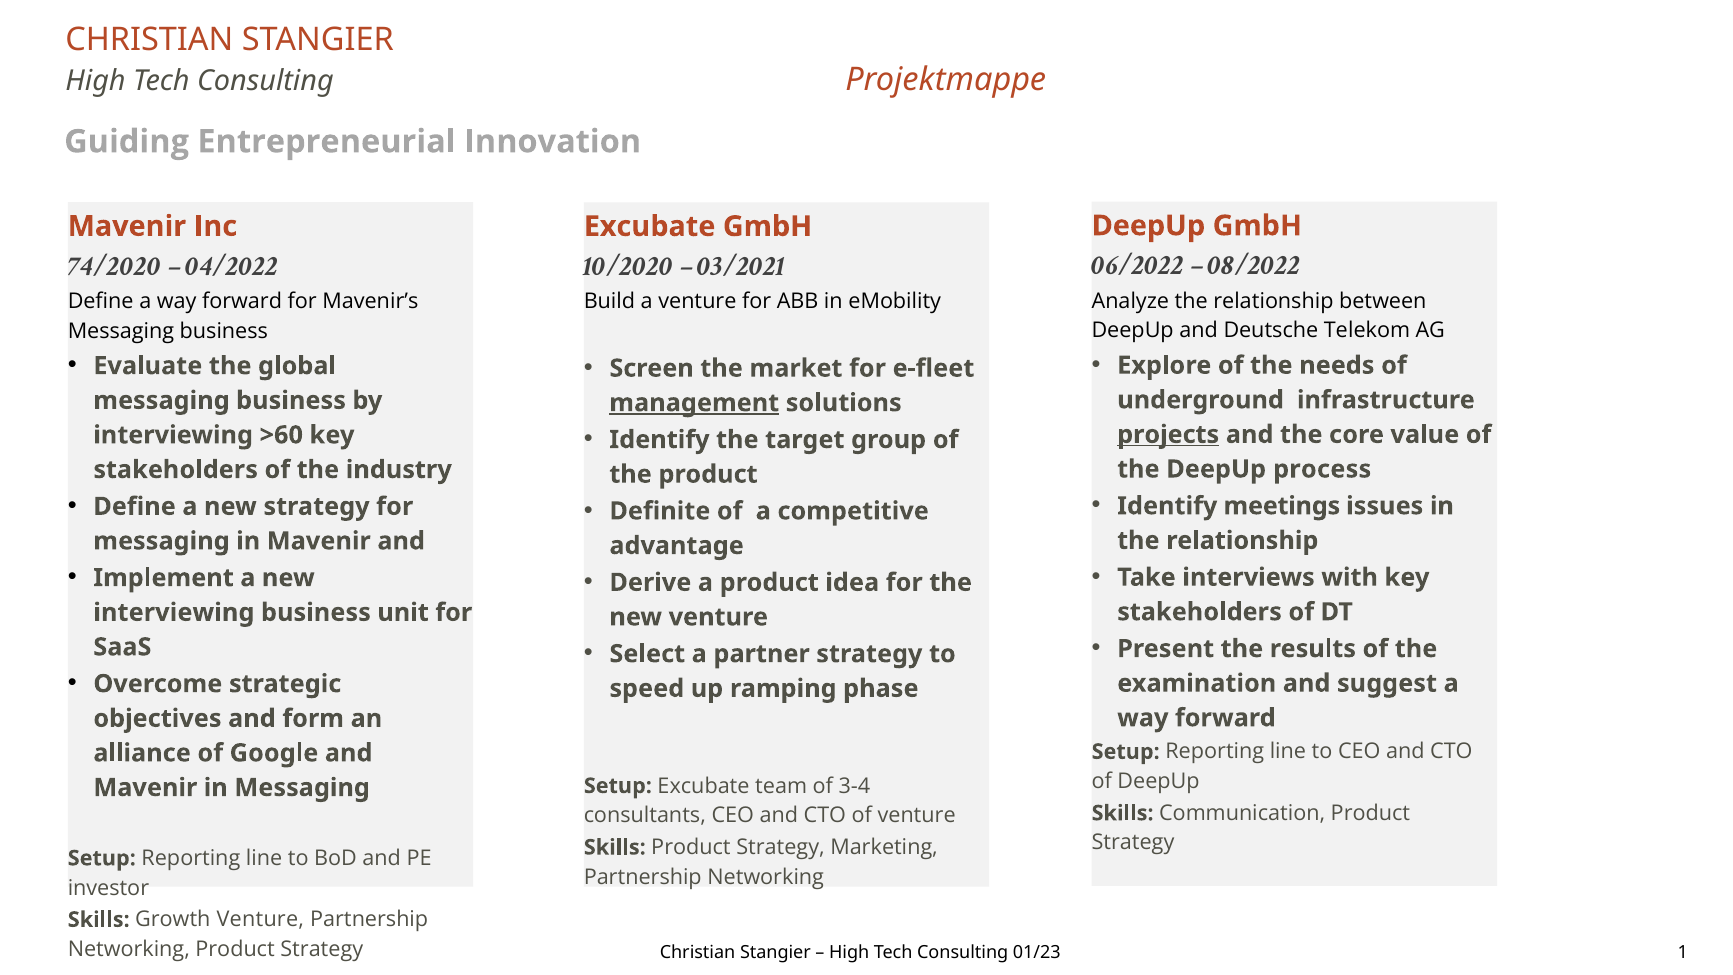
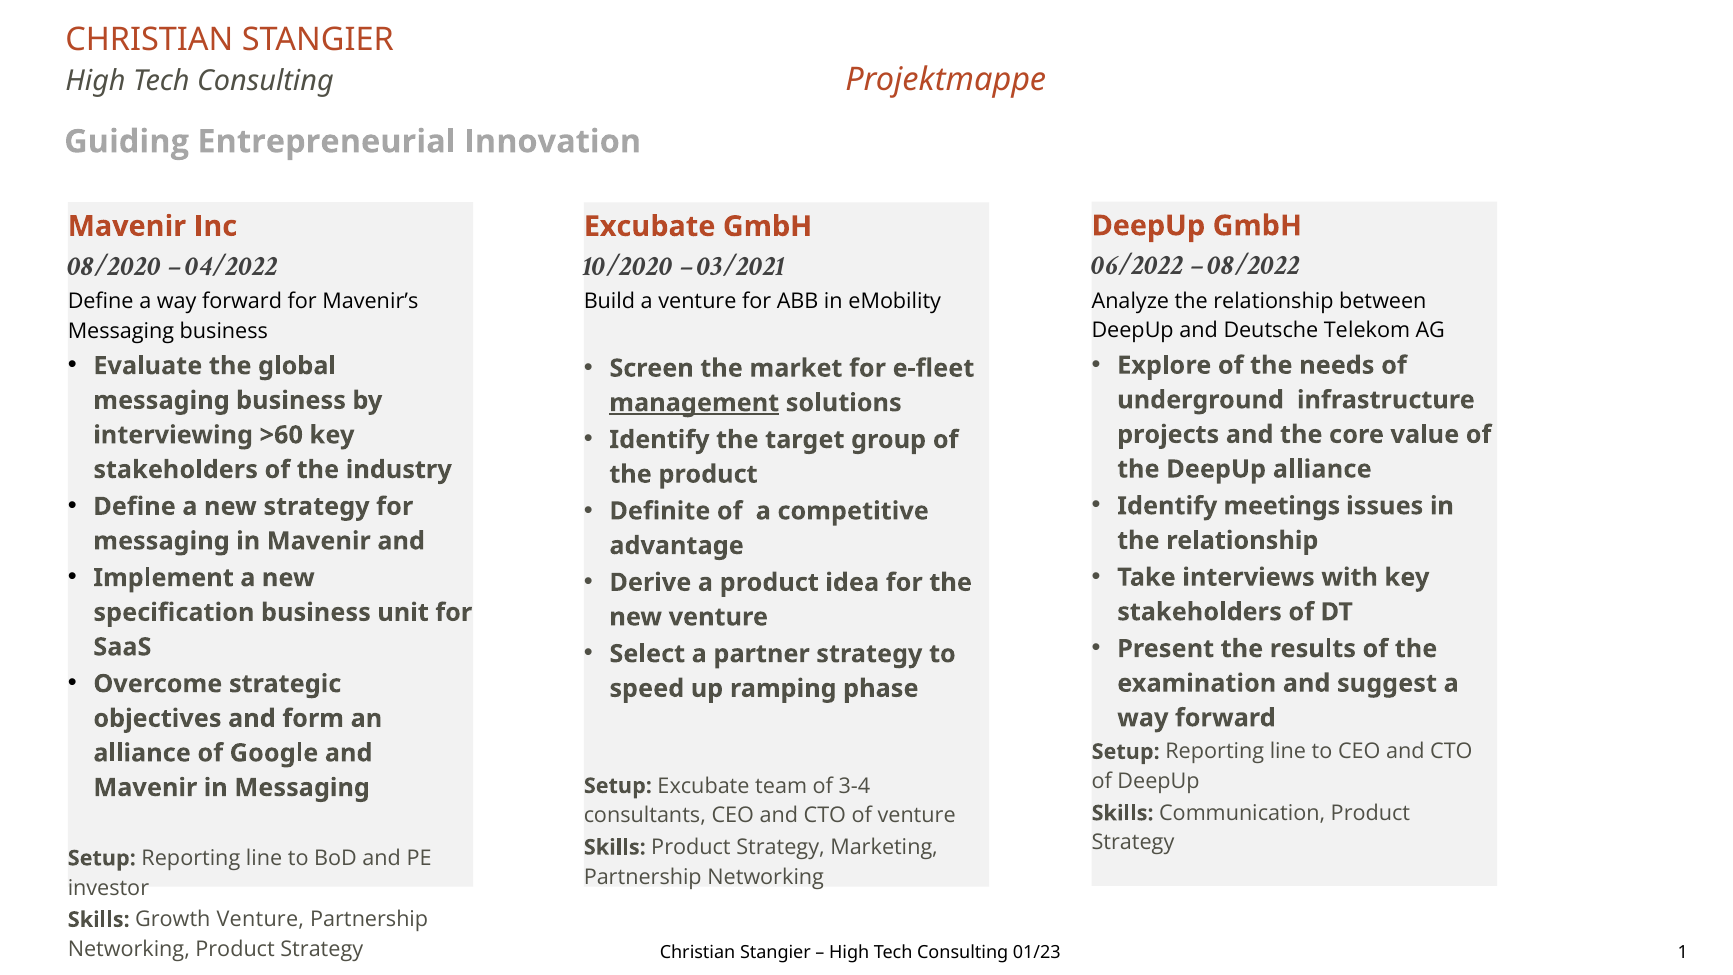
74/2020: 74/2020 -> 08/2020
projects underline: present -> none
DeepUp process: process -> alliance
interviewing at (174, 612): interviewing -> specification
